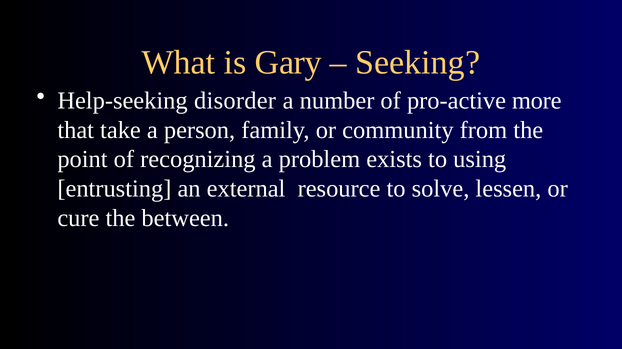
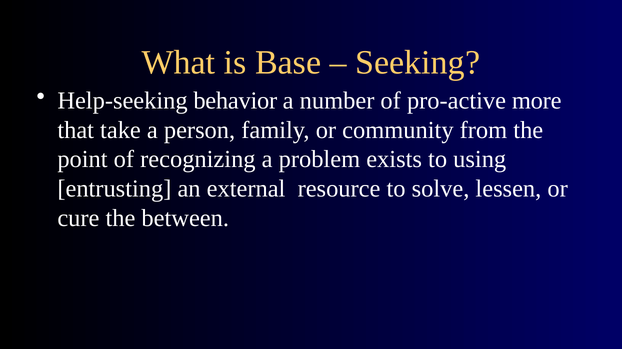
Gary: Gary -> Base
disorder: disorder -> behavior
